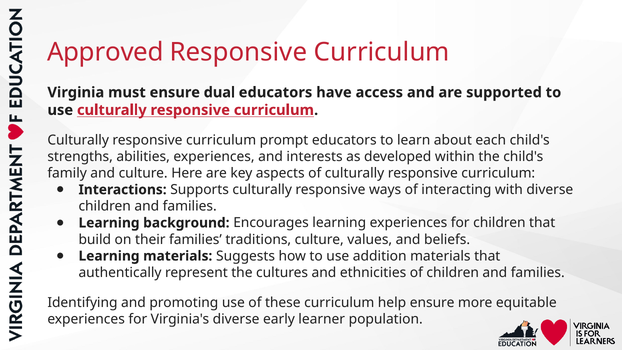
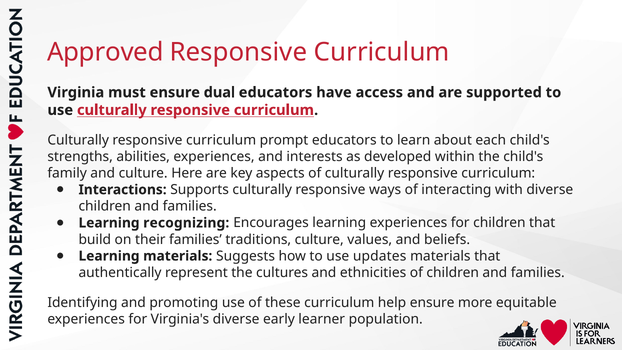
background: background -> recognizing
addition: addition -> updates
